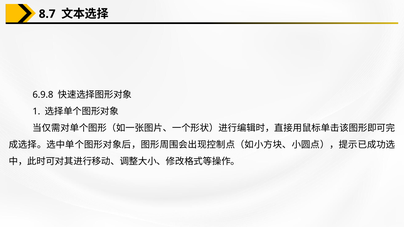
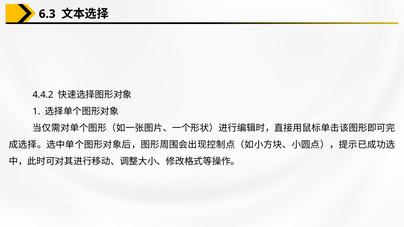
8.7: 8.7 -> 6.3
6.9.8: 6.9.8 -> 4.4.2
